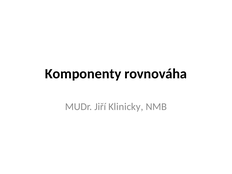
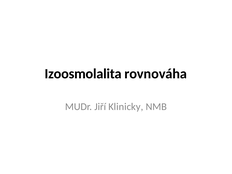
Komponenty: Komponenty -> Izoosmolalita
